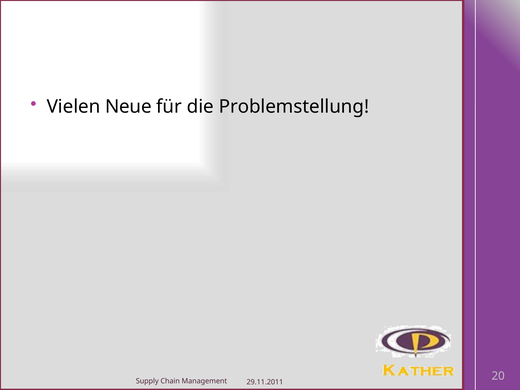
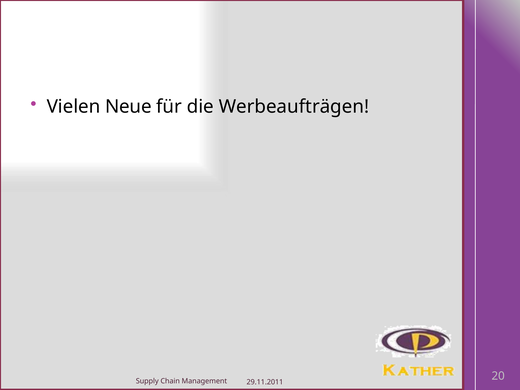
Problemstellung: Problemstellung -> Werbeaufträgen
